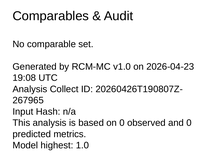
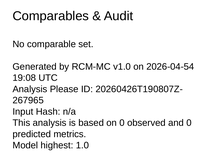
2026-04-23: 2026-04-23 -> 2026-04-54
Collect: Collect -> Please
